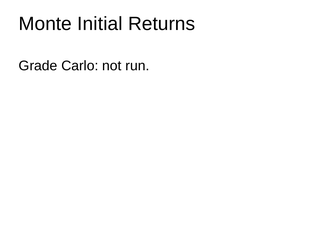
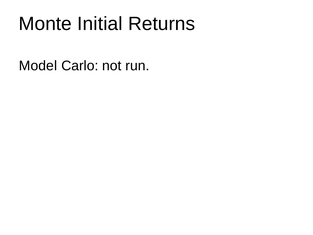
Grade: Grade -> Model
